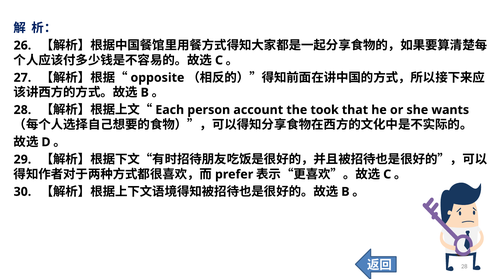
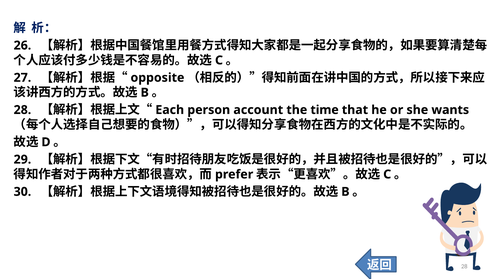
took: took -> time
